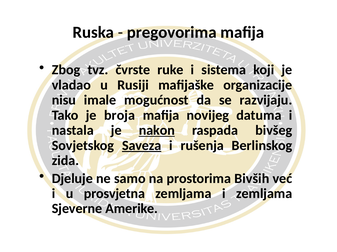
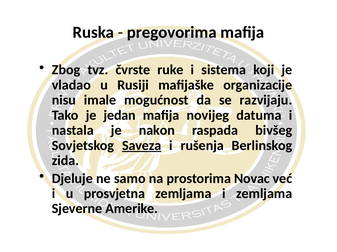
broja: broja -> jedan
nakon underline: present -> none
Bivših: Bivših -> Novac
